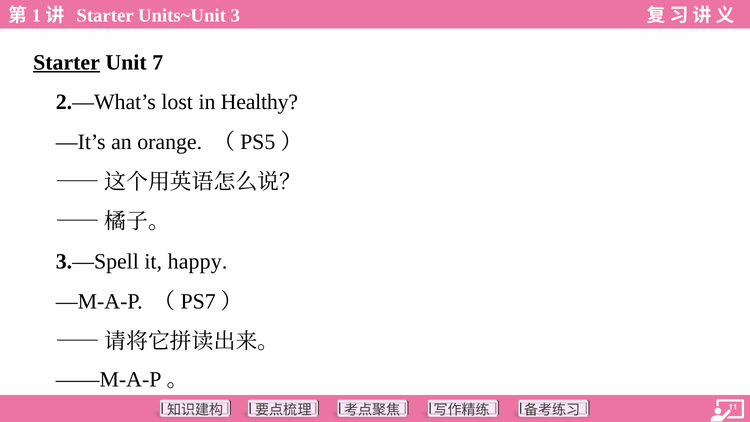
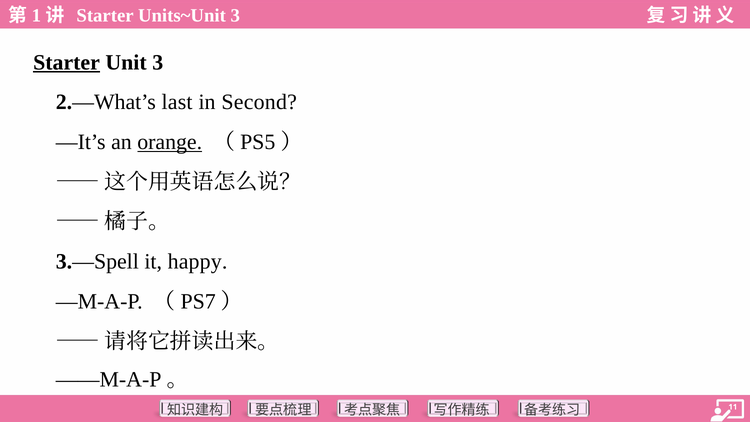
Unit 7: 7 -> 3
lost: lost -> last
Healthy: Healthy -> Second
orange underline: none -> present
